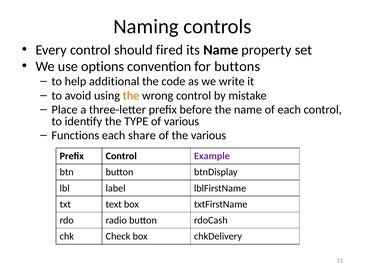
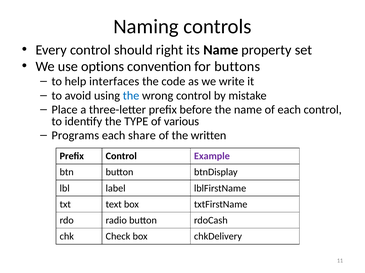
fired: fired -> right
additional: additional -> interfaces
the at (131, 96) colour: orange -> blue
Functions: Functions -> Programs
the various: various -> written
